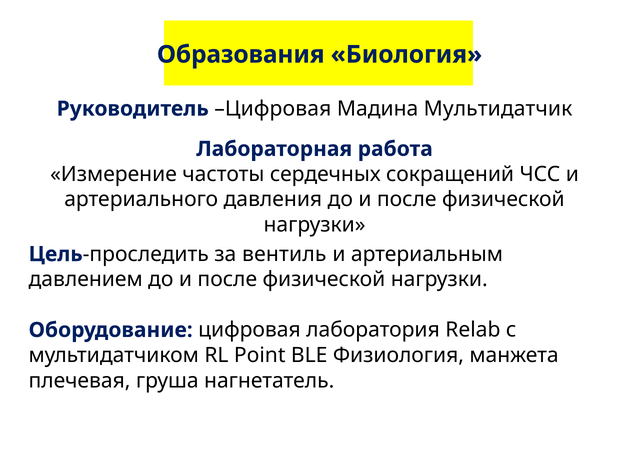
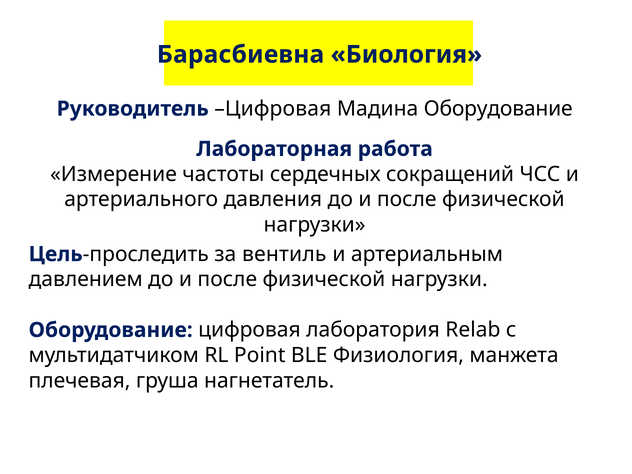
Образования: Образования -> Барасбиевна
Мадина Мультидатчик: Мультидатчик -> Оборудование
